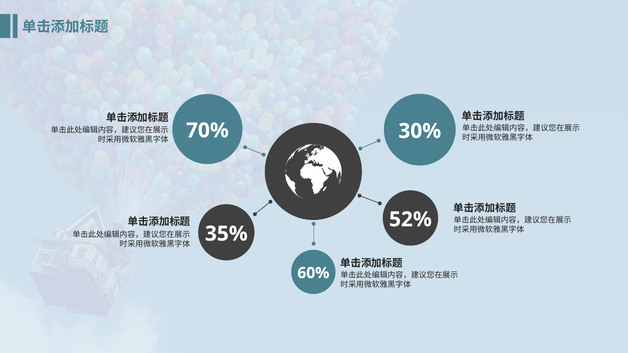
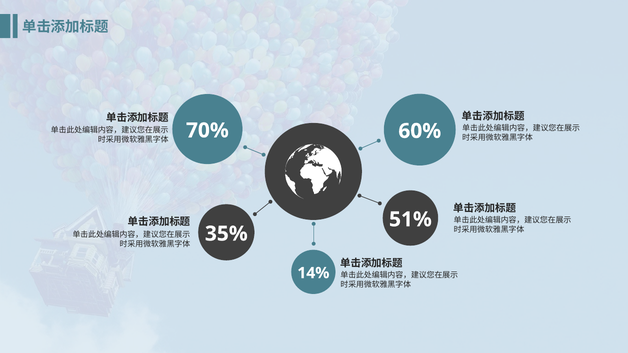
30%: 30% -> 60%
52%: 52% -> 51%
60%: 60% -> 14%
